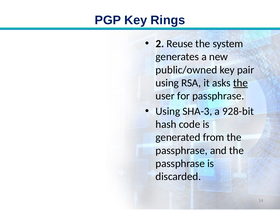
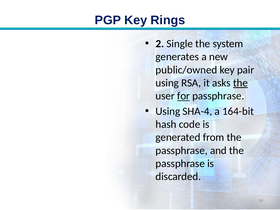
Reuse: Reuse -> Single
for underline: none -> present
SHA-3: SHA-3 -> SHA-4
928-bit: 928-bit -> 164-bit
